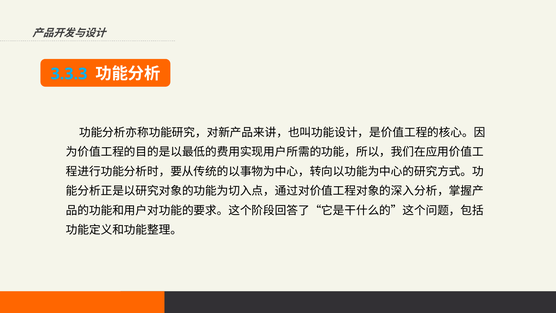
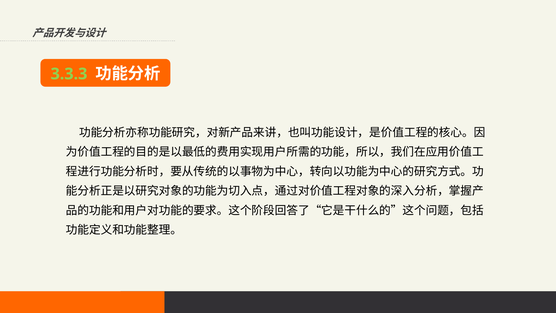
3.3.3 colour: light blue -> light green
